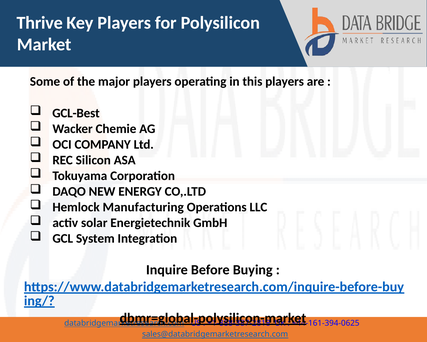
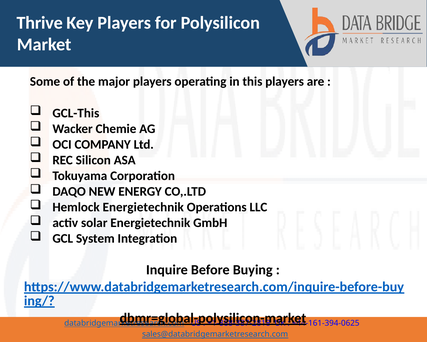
GCL-Best: GCL-Best -> GCL-This
Hemlock Manufacturing: Manufacturing -> Energietechnik
